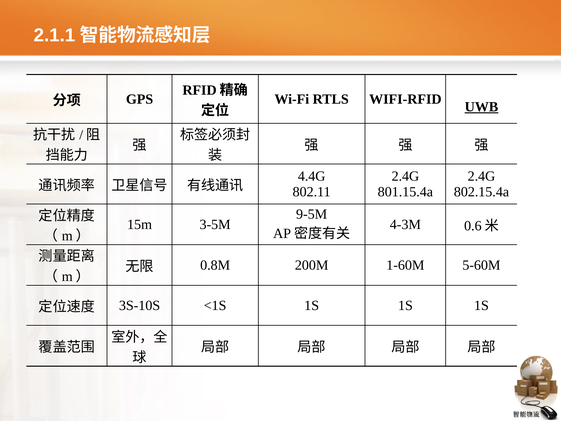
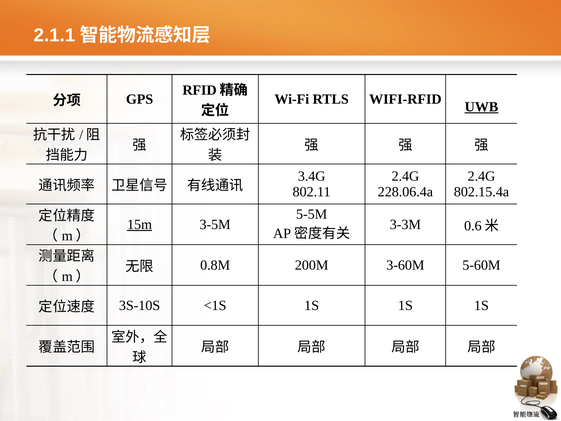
4.4G: 4.4G -> 3.4G
801.15.4a: 801.15.4a -> 228.06.4a
9-5M: 9-5M -> 5-5M
15m underline: none -> present
4-3M: 4-3M -> 3-3M
1-60M: 1-60M -> 3-60M
